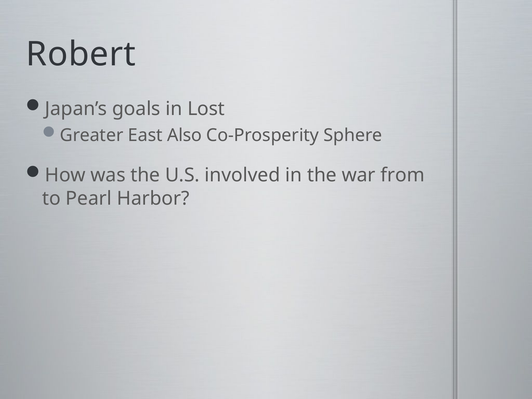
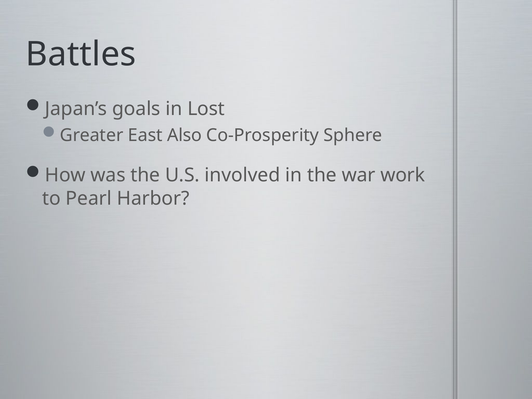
Robert: Robert -> Battles
from: from -> work
